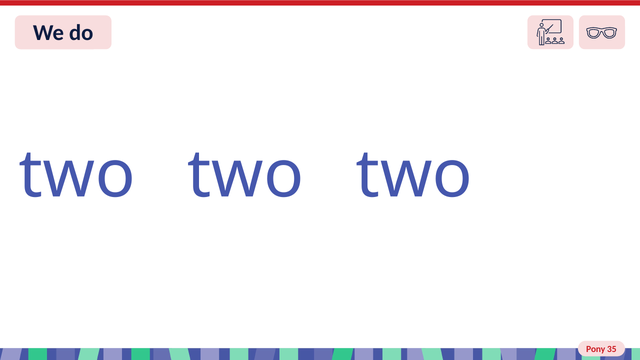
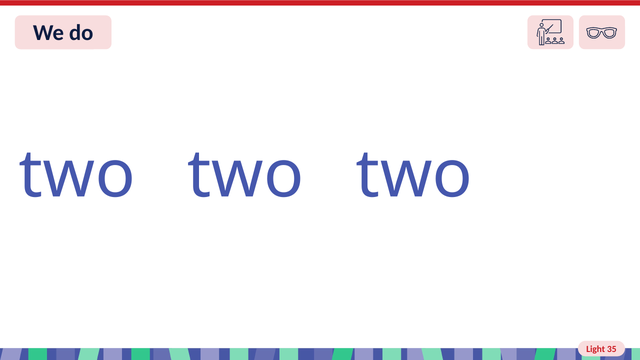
Pony: Pony -> Light
